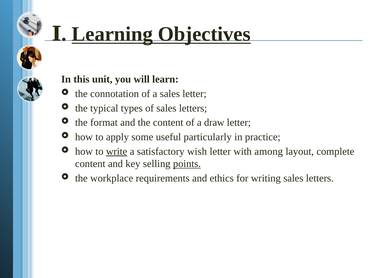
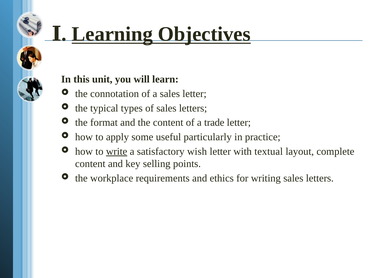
draw: draw -> trade
among: among -> textual
points underline: present -> none
